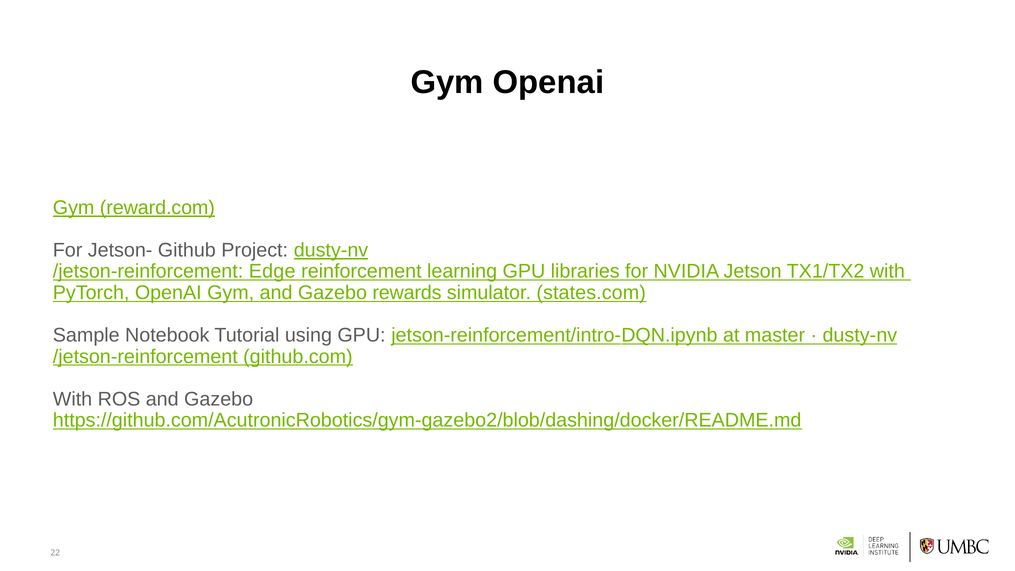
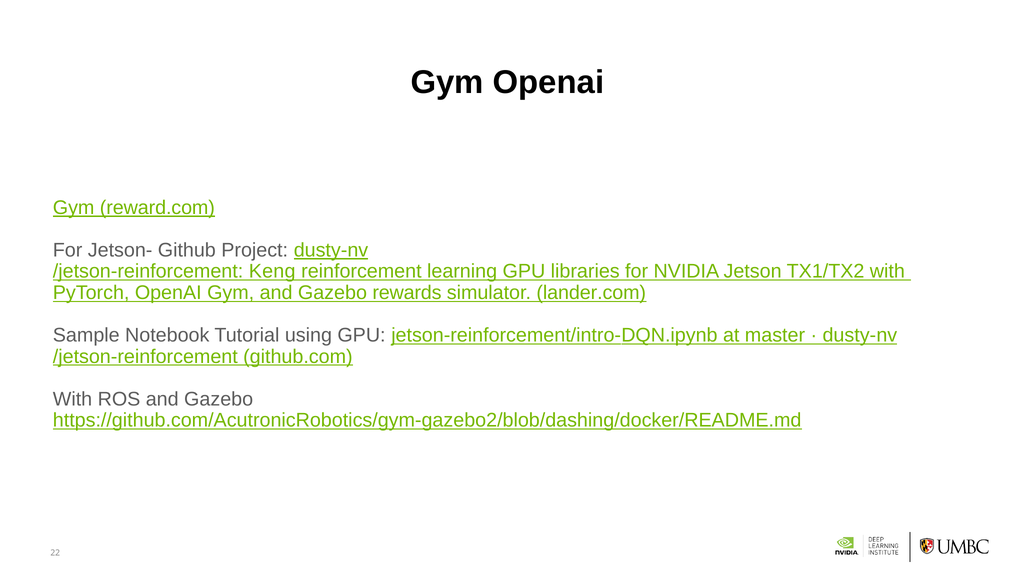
Edge: Edge -> Keng
states.com: states.com -> lander.com
